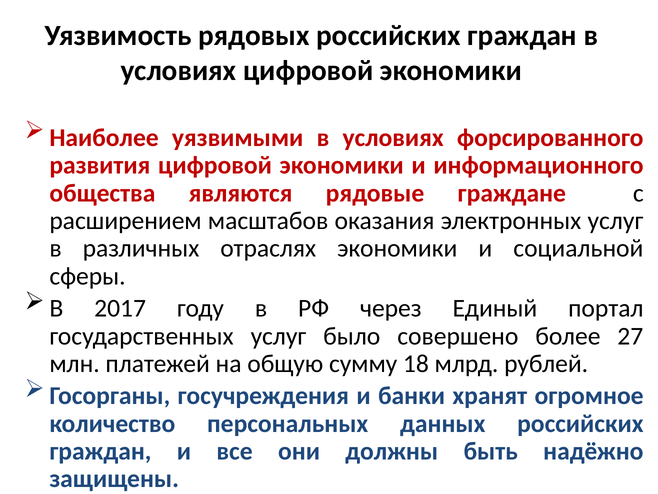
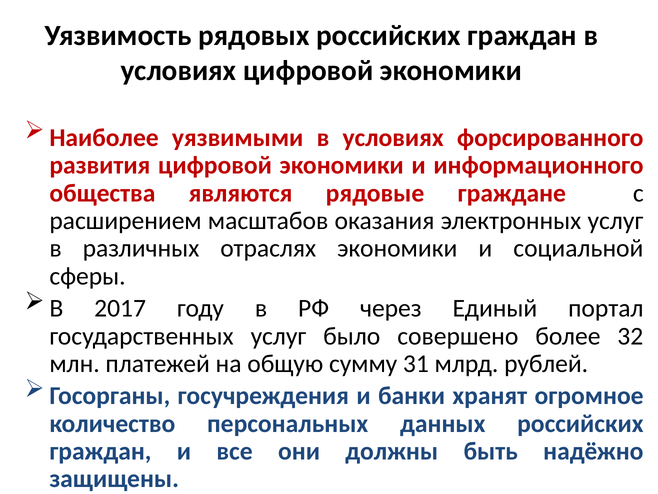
27: 27 -> 32
18: 18 -> 31
